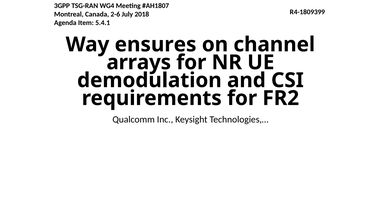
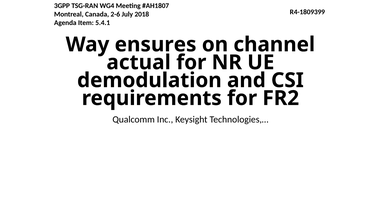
arrays: arrays -> actual
